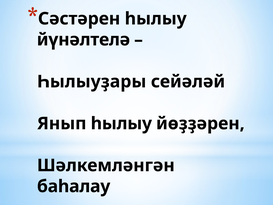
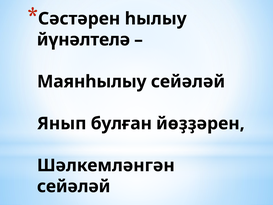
Һылыуҙары: Һылыуҙары -> Маянһылыу
Янып һылыу: һылыу -> булған
баһалау at (74, 186): баһалау -> сейәләй
